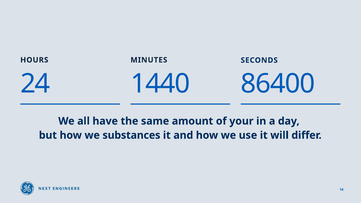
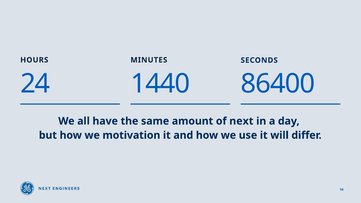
your: your -> next
substances: substances -> motivation
